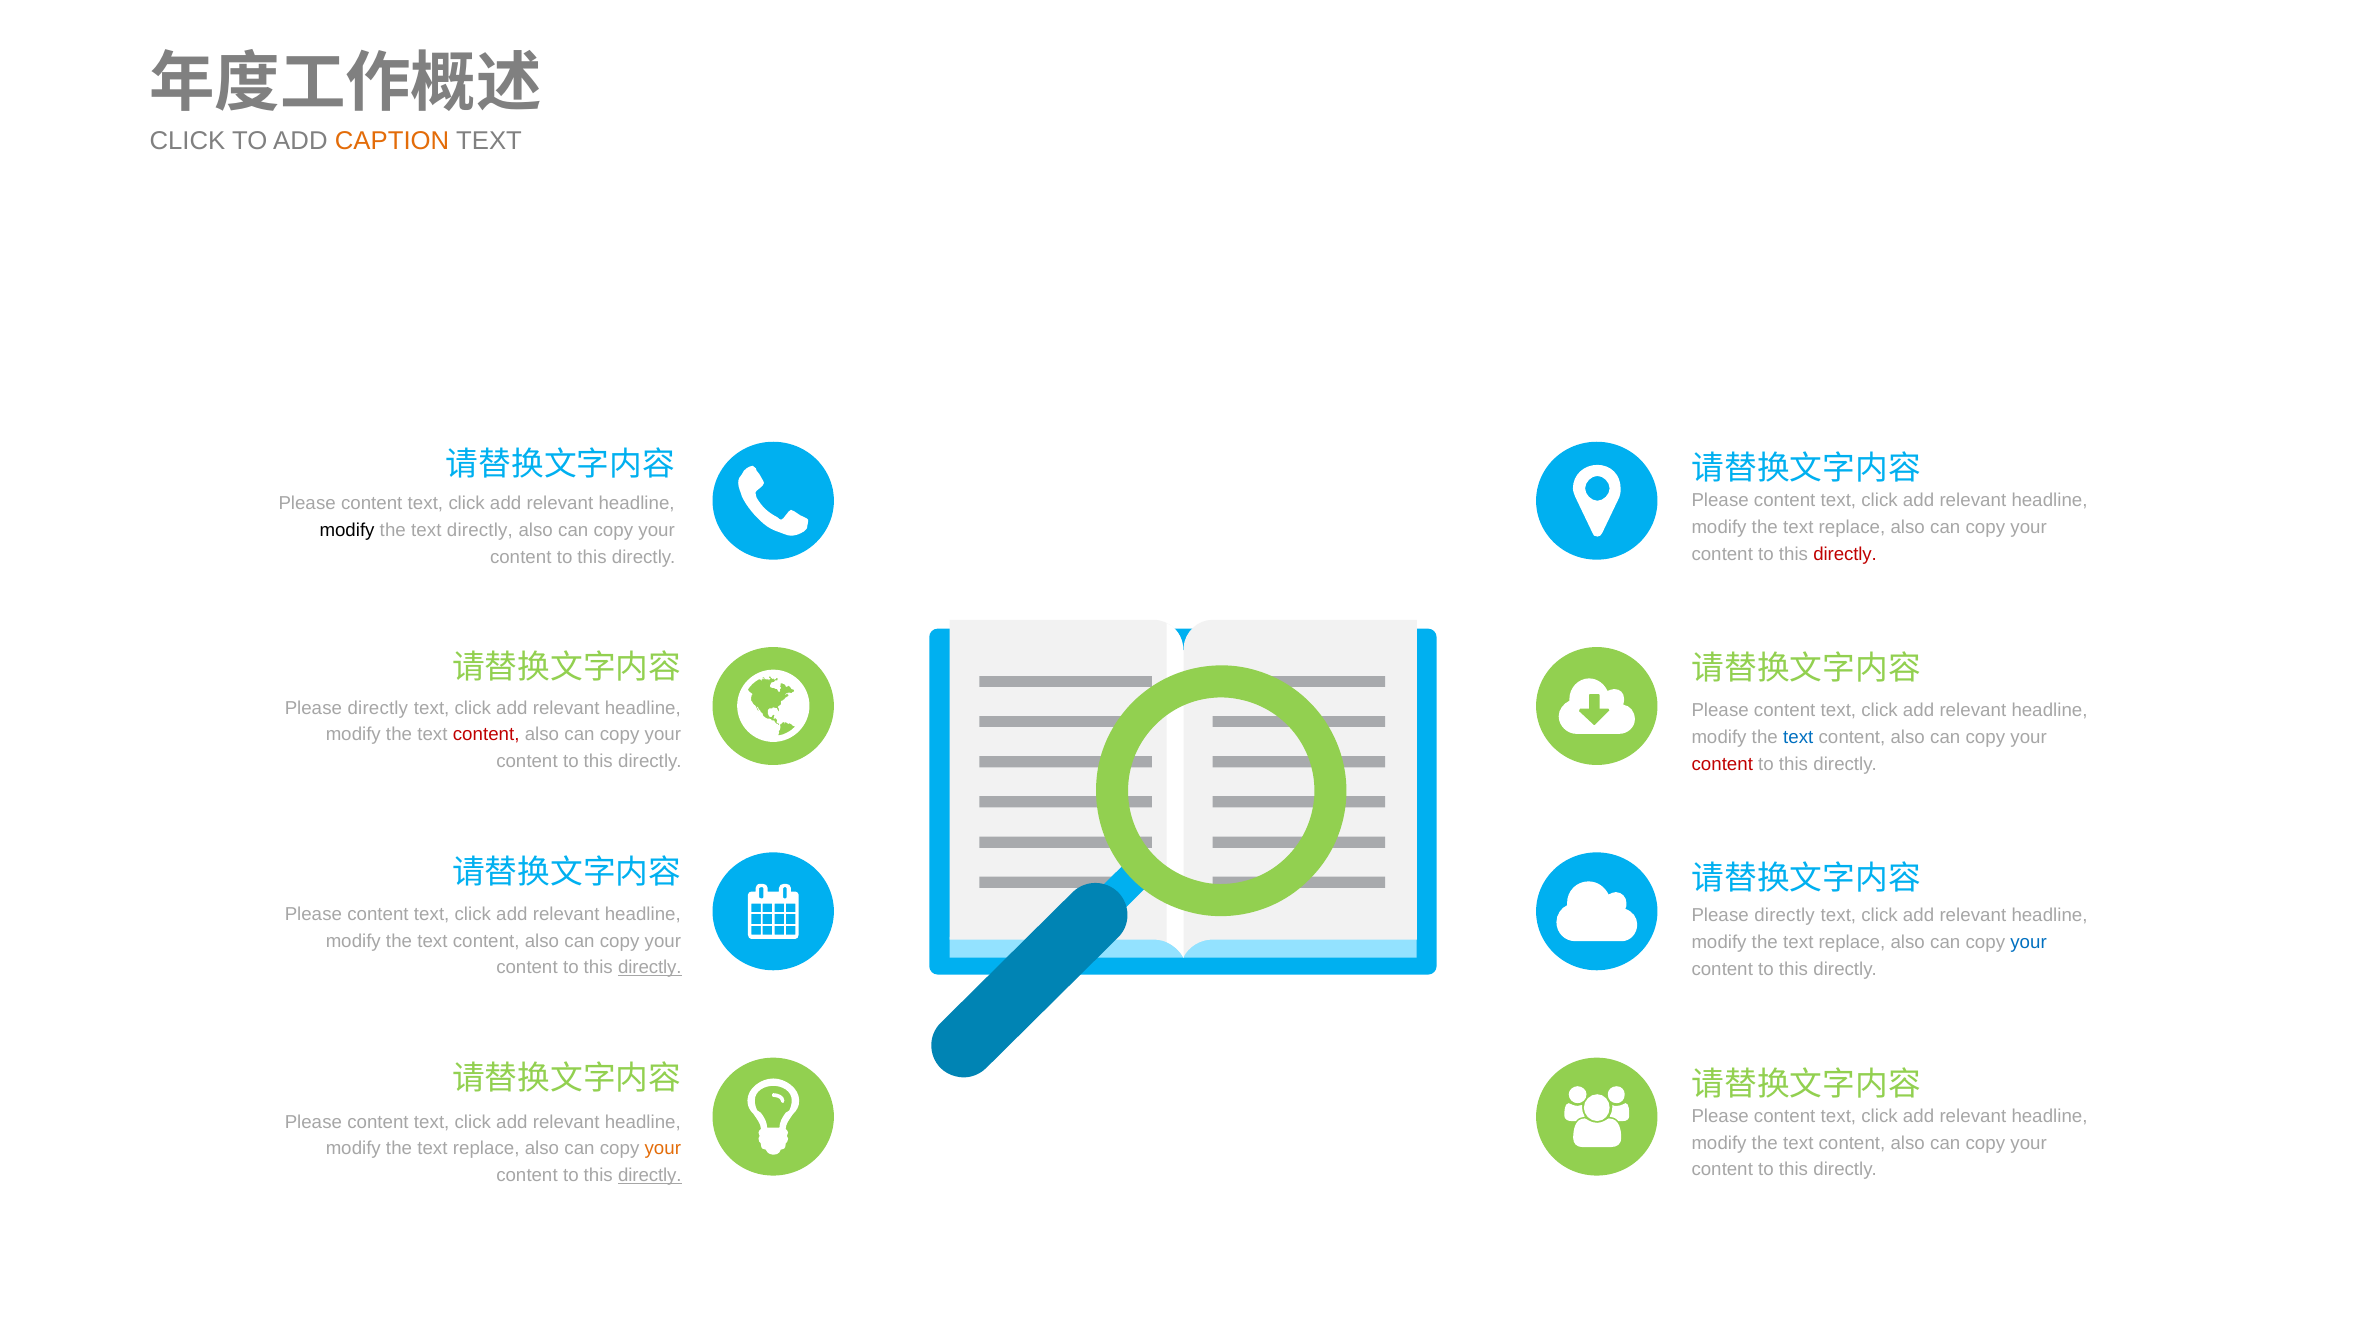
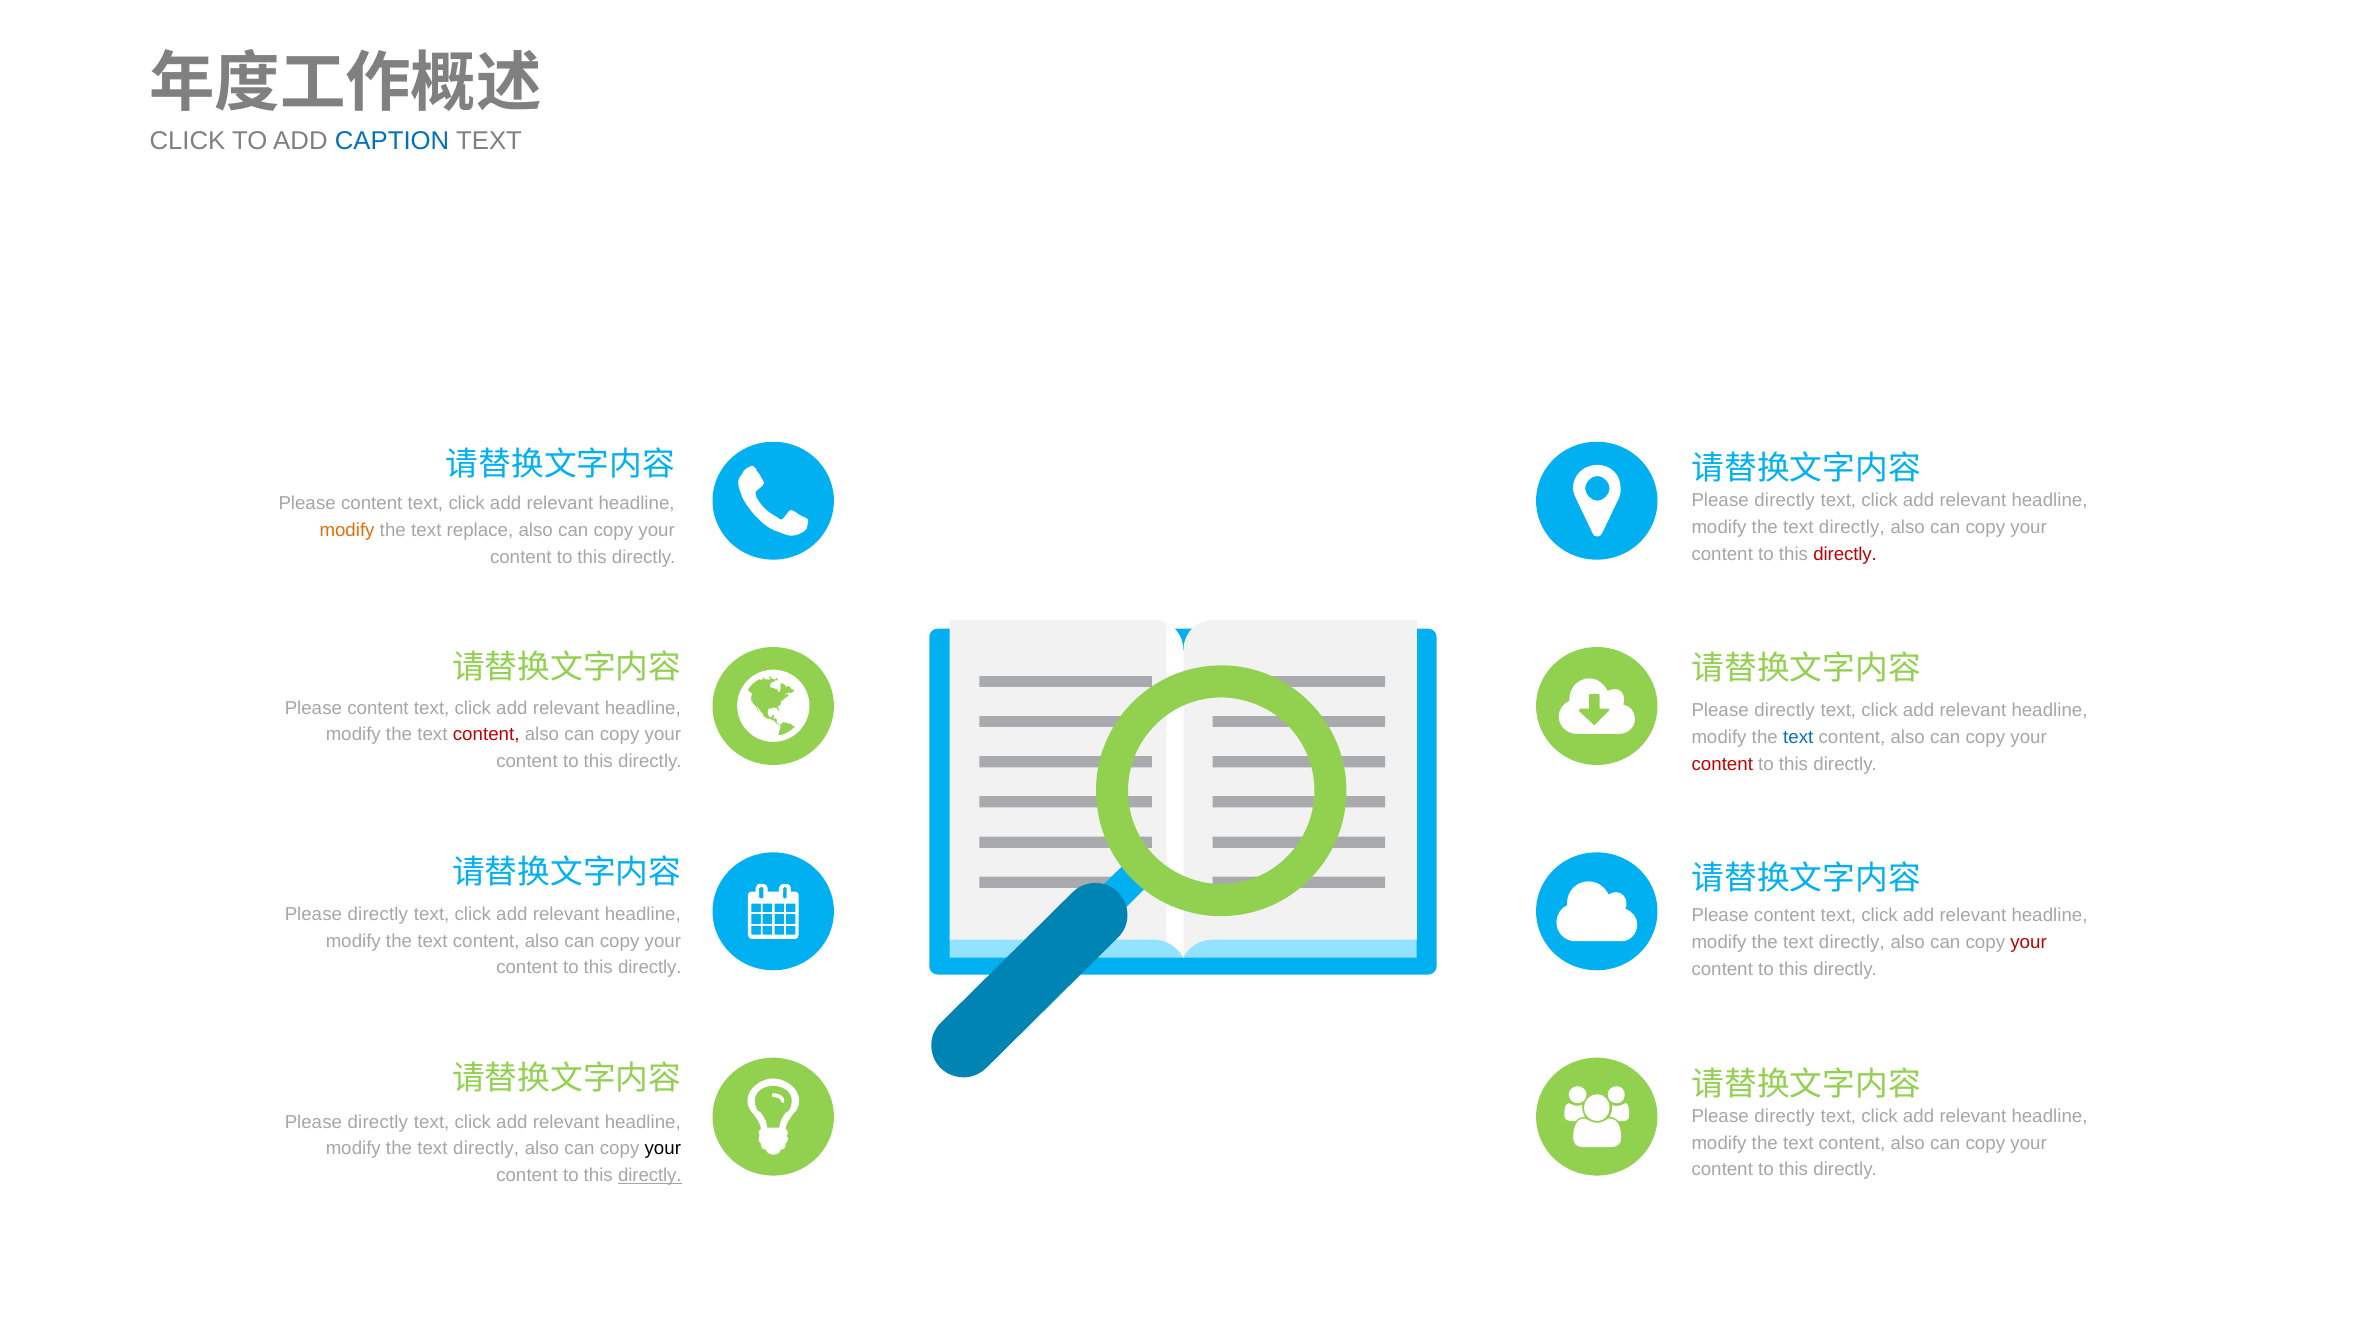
CAPTION colour: orange -> blue
content at (1785, 500): content -> directly
replace at (1852, 527): replace -> directly
modify at (347, 531) colour: black -> orange
text directly: directly -> replace
directly at (378, 708): directly -> content
content at (1785, 711): content -> directly
content at (378, 914): content -> directly
directly at (1785, 916): directly -> content
replace at (1852, 943): replace -> directly
your at (2029, 943) colour: blue -> red
directly at (650, 968) underline: present -> none
content at (1785, 1116): content -> directly
content at (378, 1122): content -> directly
replace at (486, 1149): replace -> directly
your at (663, 1149) colour: orange -> black
